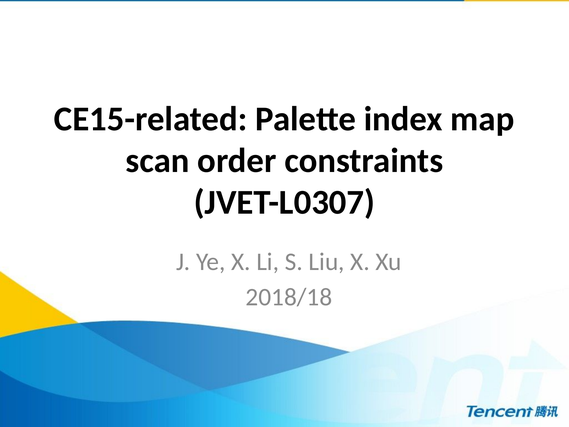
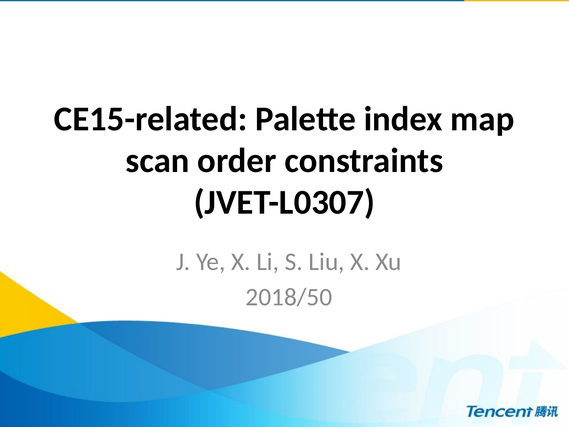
2018/18: 2018/18 -> 2018/50
